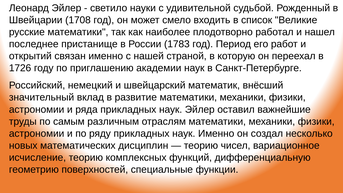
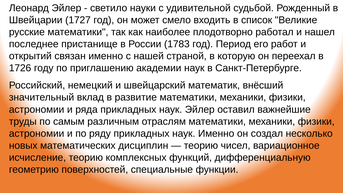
1708: 1708 -> 1727
